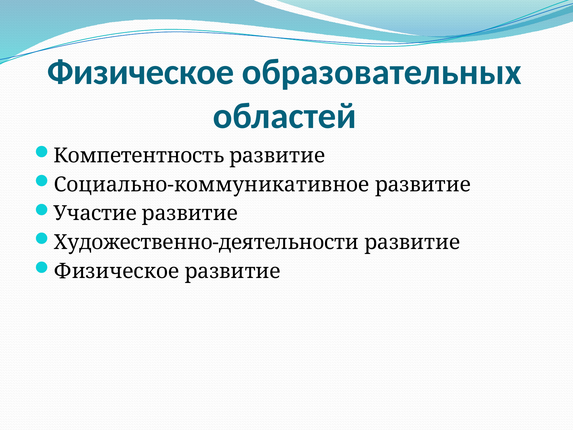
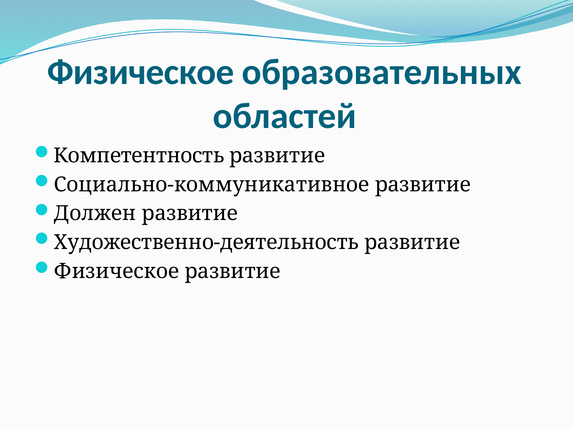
Участие: Участие -> Должен
Художественно-деятельности: Художественно-деятельности -> Художественно-деятельность
